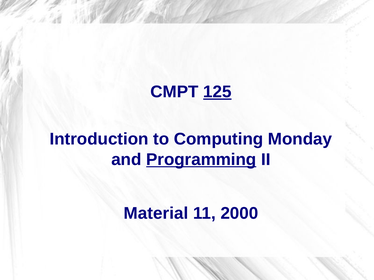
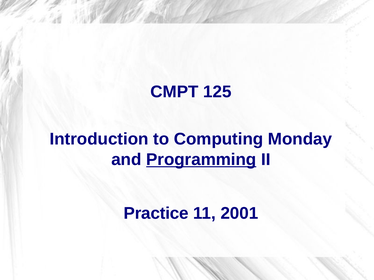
125 underline: present -> none
Material: Material -> Practice
2000: 2000 -> 2001
